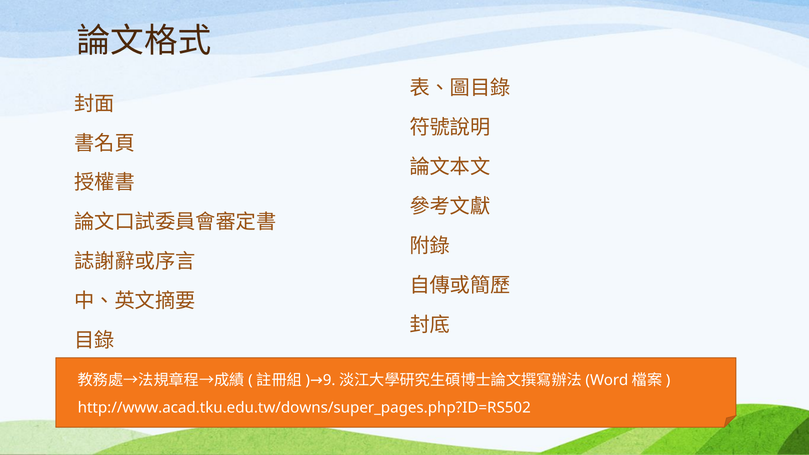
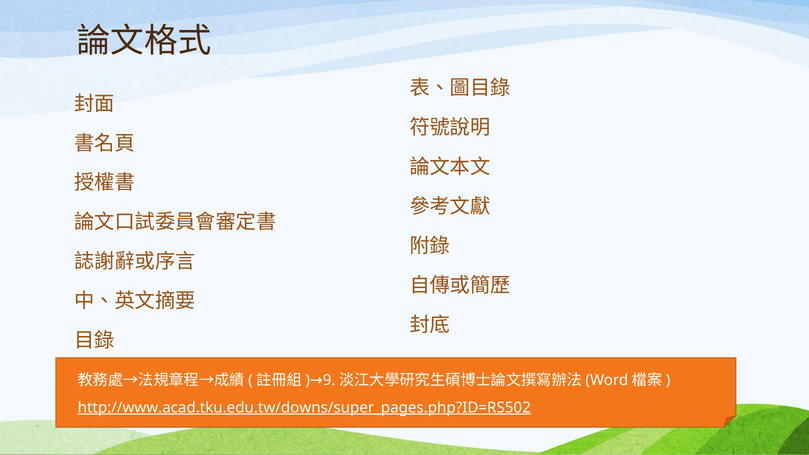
http://www.acad.tku.edu.tw/downs/super_pages.php?ID=RS502 underline: none -> present
